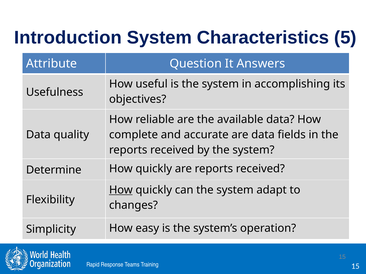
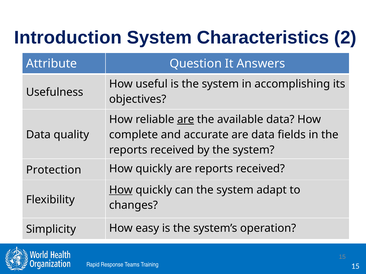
5: 5 -> 2
are at (186, 120) underline: none -> present
Determine: Determine -> Protection
